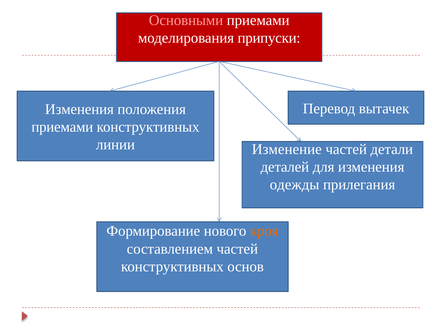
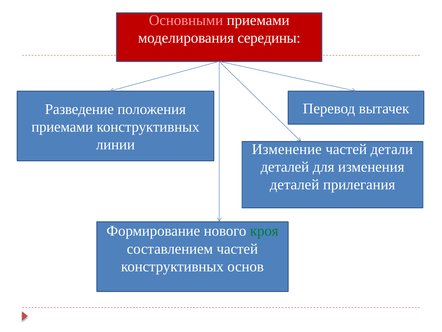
припуски: припуски -> середины
Изменения at (79, 109): Изменения -> Разведение
одежды at (295, 184): одежды -> деталей
кроя colour: orange -> green
